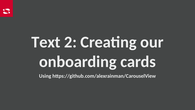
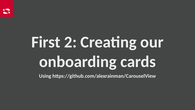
Text: Text -> First
